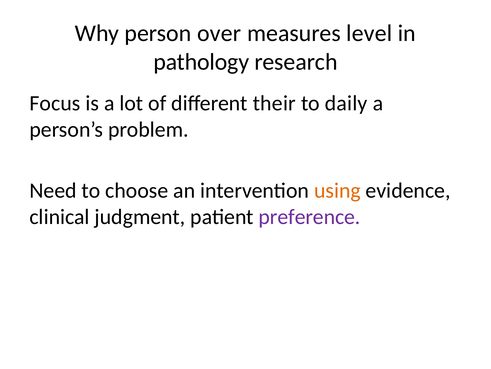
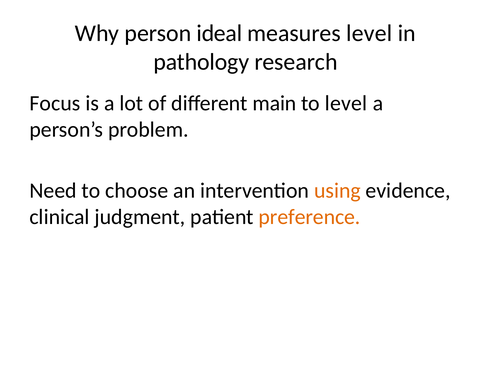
over: over -> ideal
their: their -> main
to daily: daily -> level
preference colour: purple -> orange
